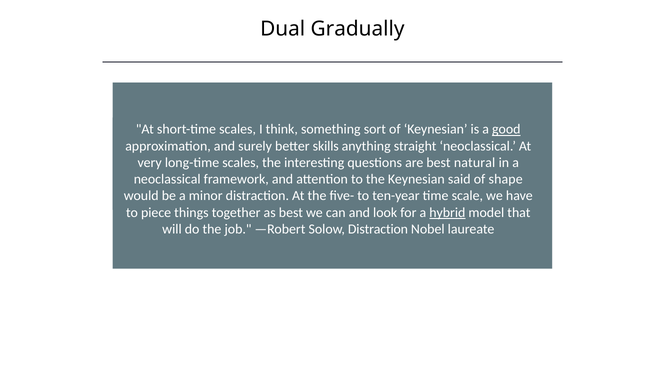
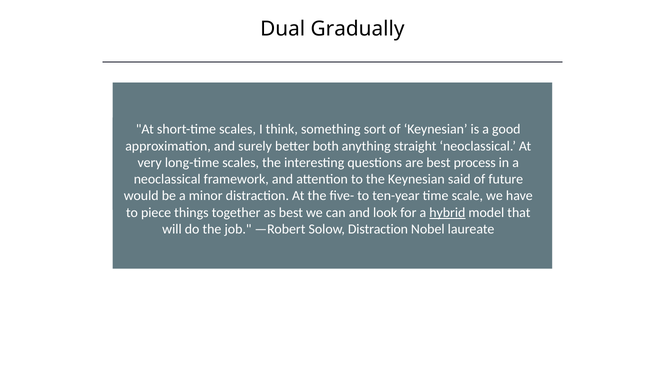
good underline: present -> none
better skills: skills -> both
natural: natural -> process
shape: shape -> future
